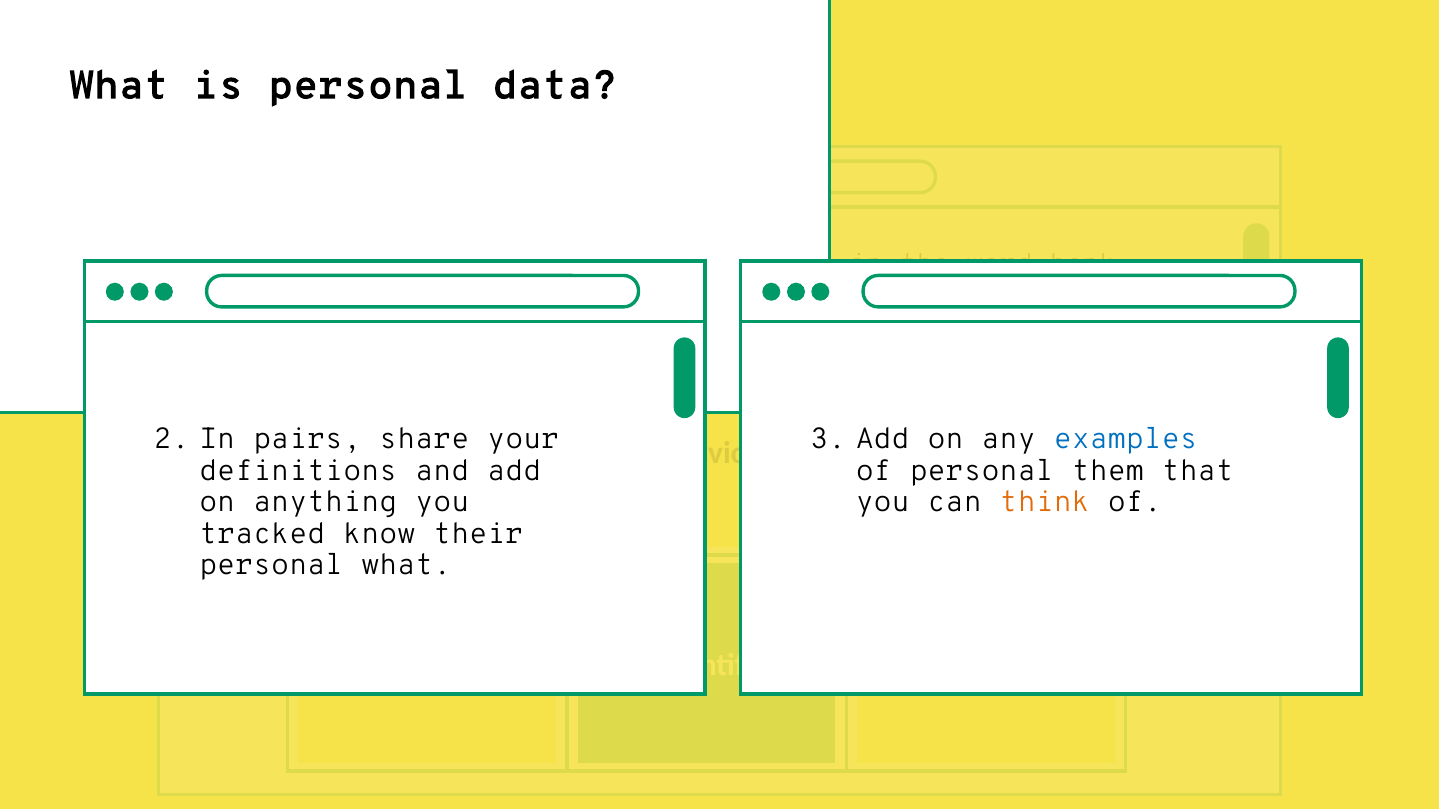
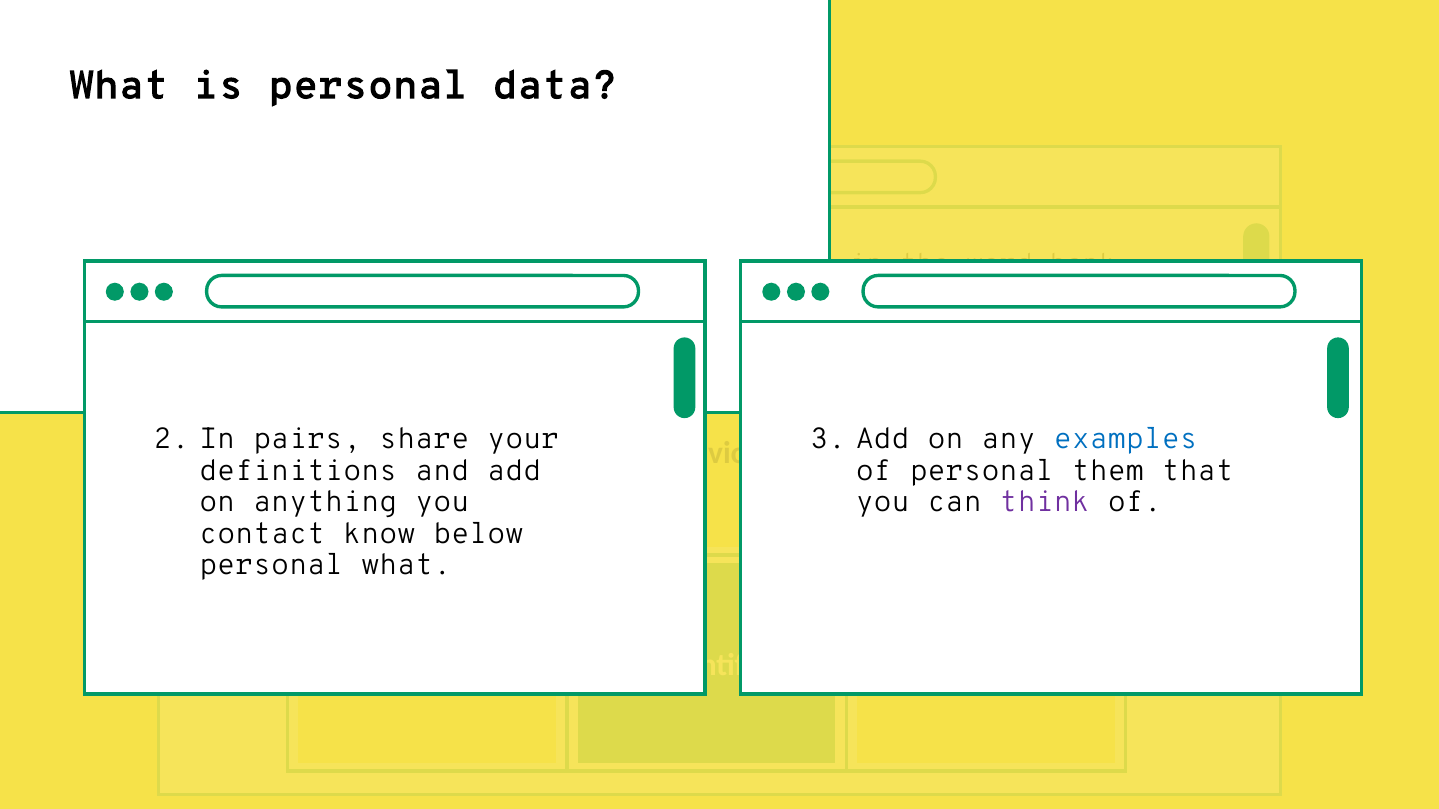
think colour: orange -> purple
tracked: tracked -> contact
know their: their -> below
